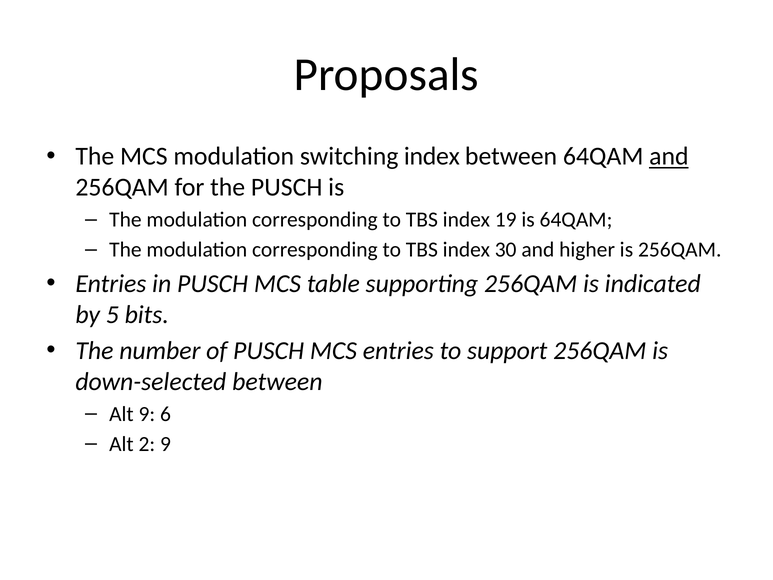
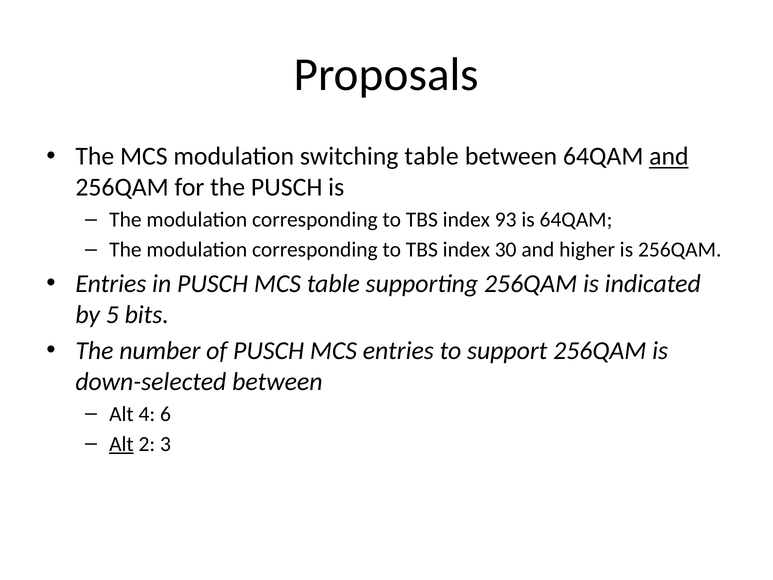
switching index: index -> table
19: 19 -> 93
Alt 9: 9 -> 4
Alt at (121, 444) underline: none -> present
2 9: 9 -> 3
